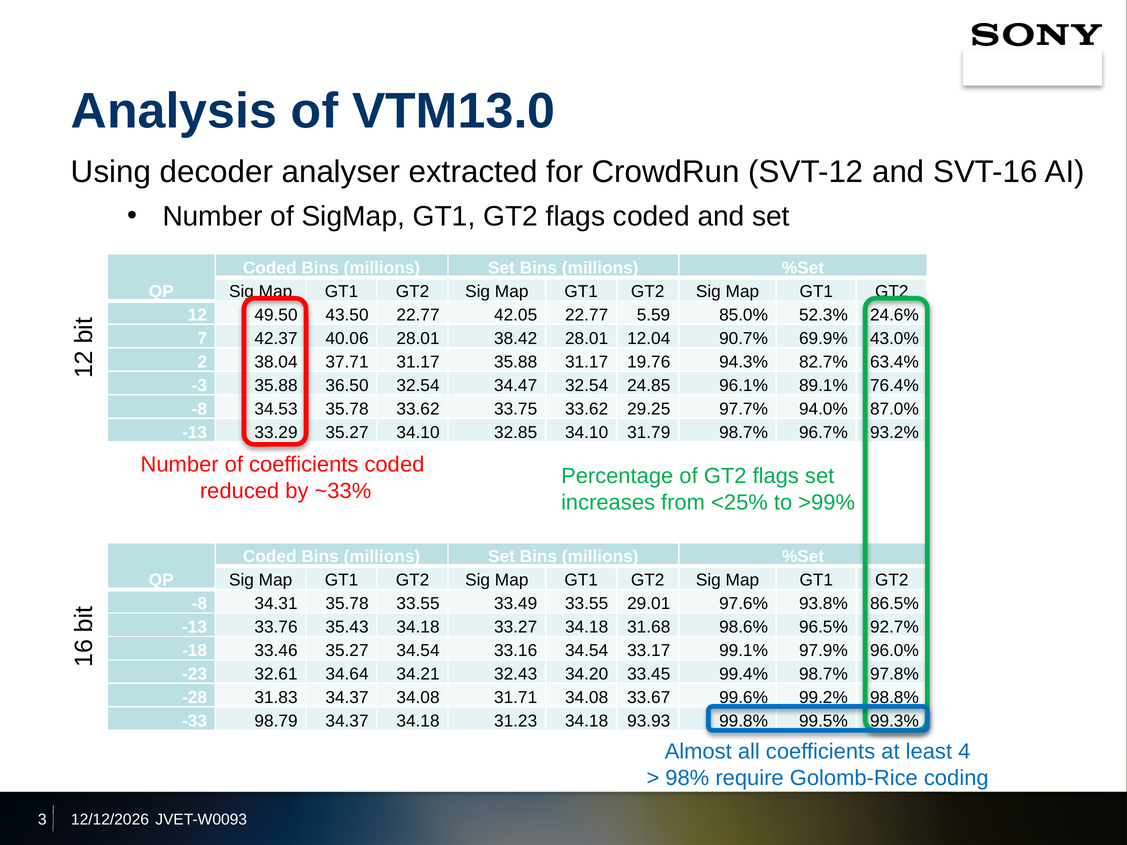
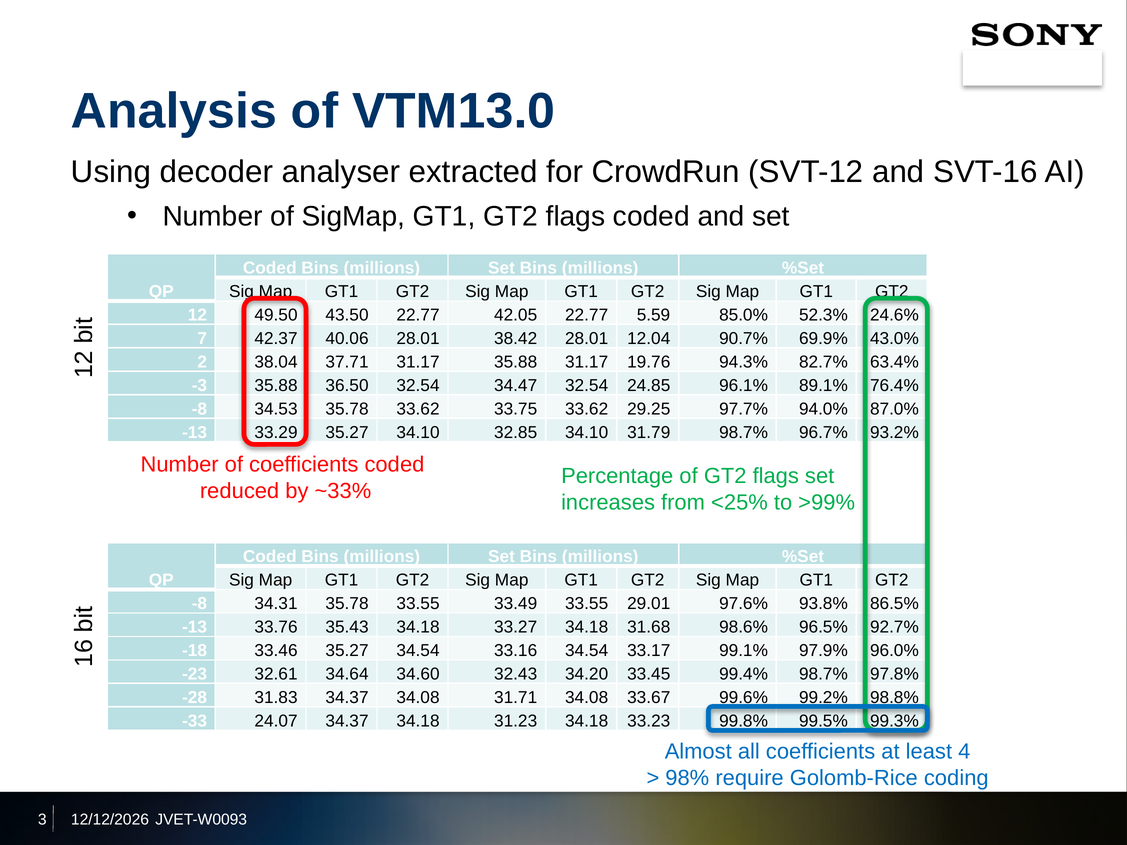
34.21: 34.21 -> 34.60
98.79: 98.79 -> 24.07
93.93: 93.93 -> 33.23
